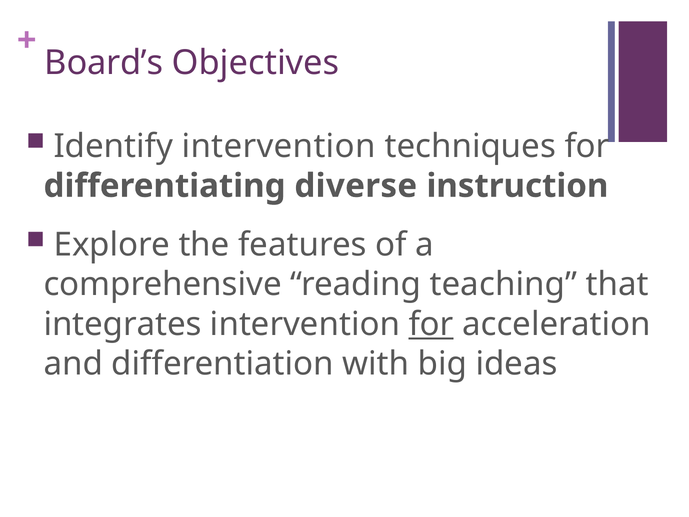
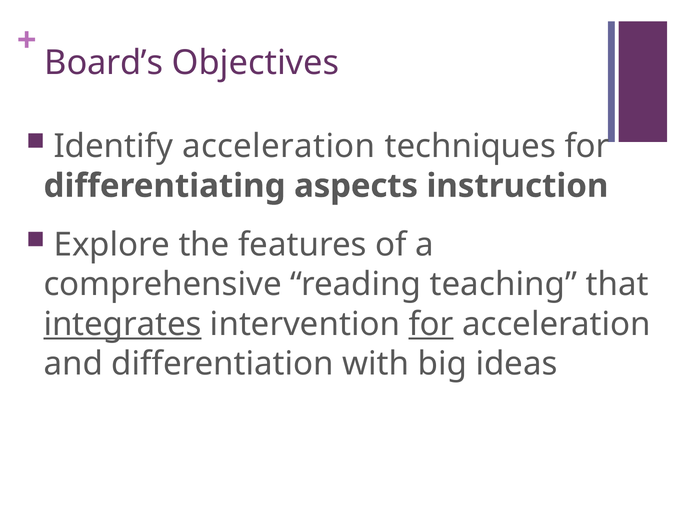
Identify intervention: intervention -> acceleration
diverse: diverse -> aspects
integrates underline: none -> present
